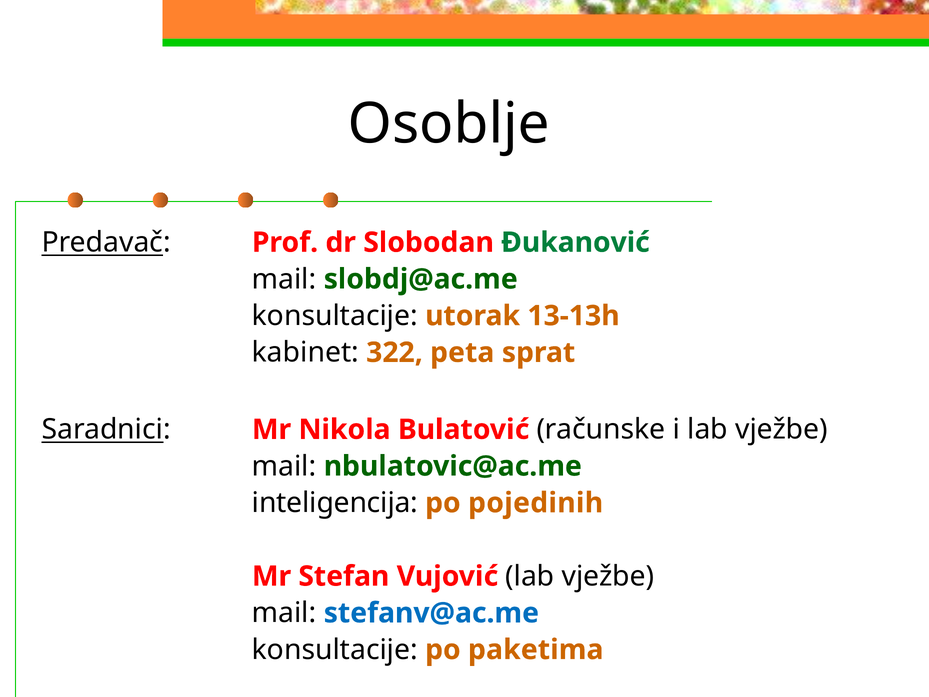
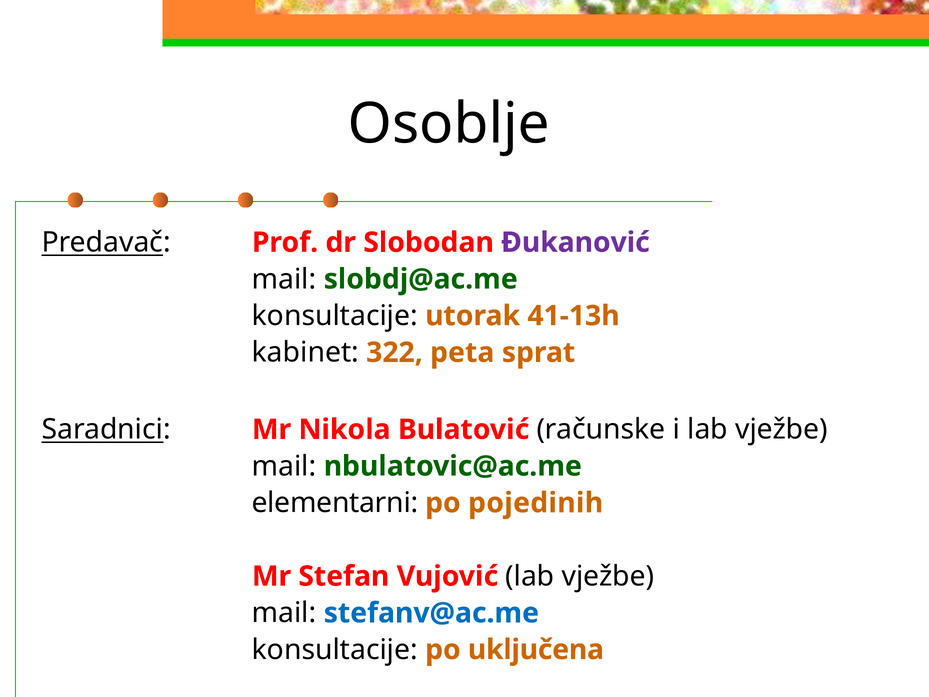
Đukanović colour: green -> purple
13-13h: 13-13h -> 41-13h
inteligencija: inteligencija -> elementarni
paketima: paketima -> uključena
